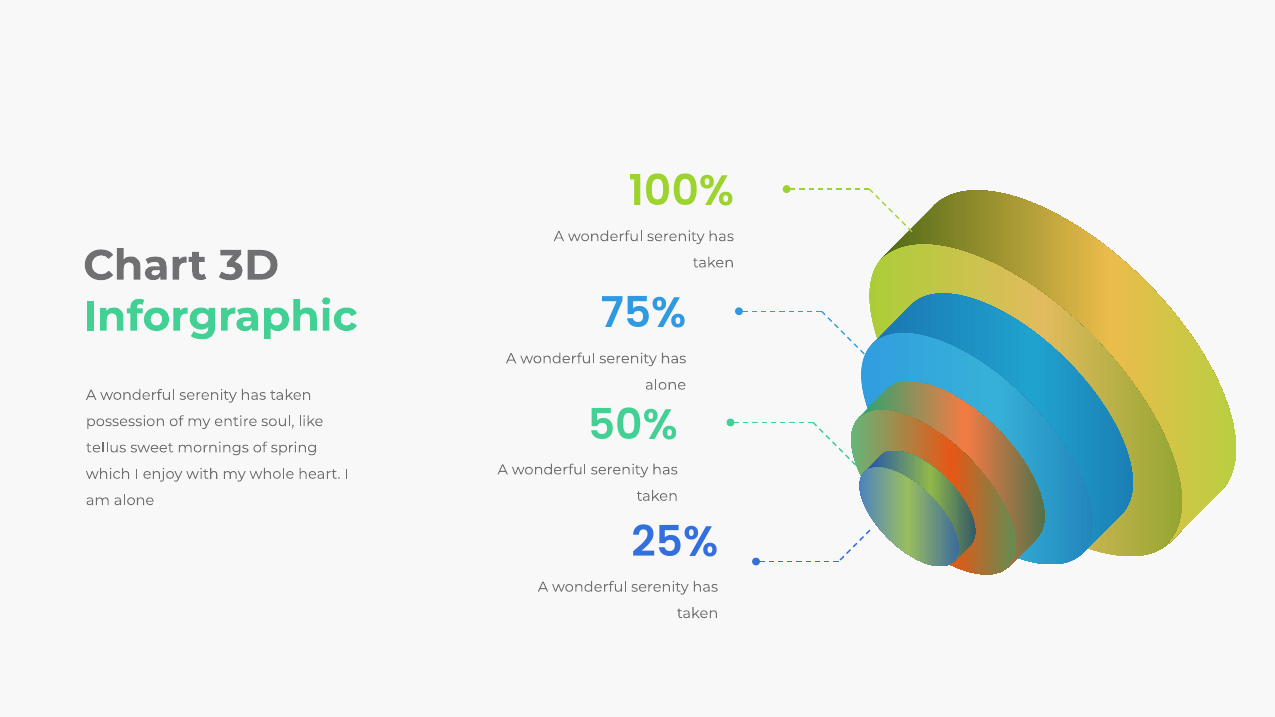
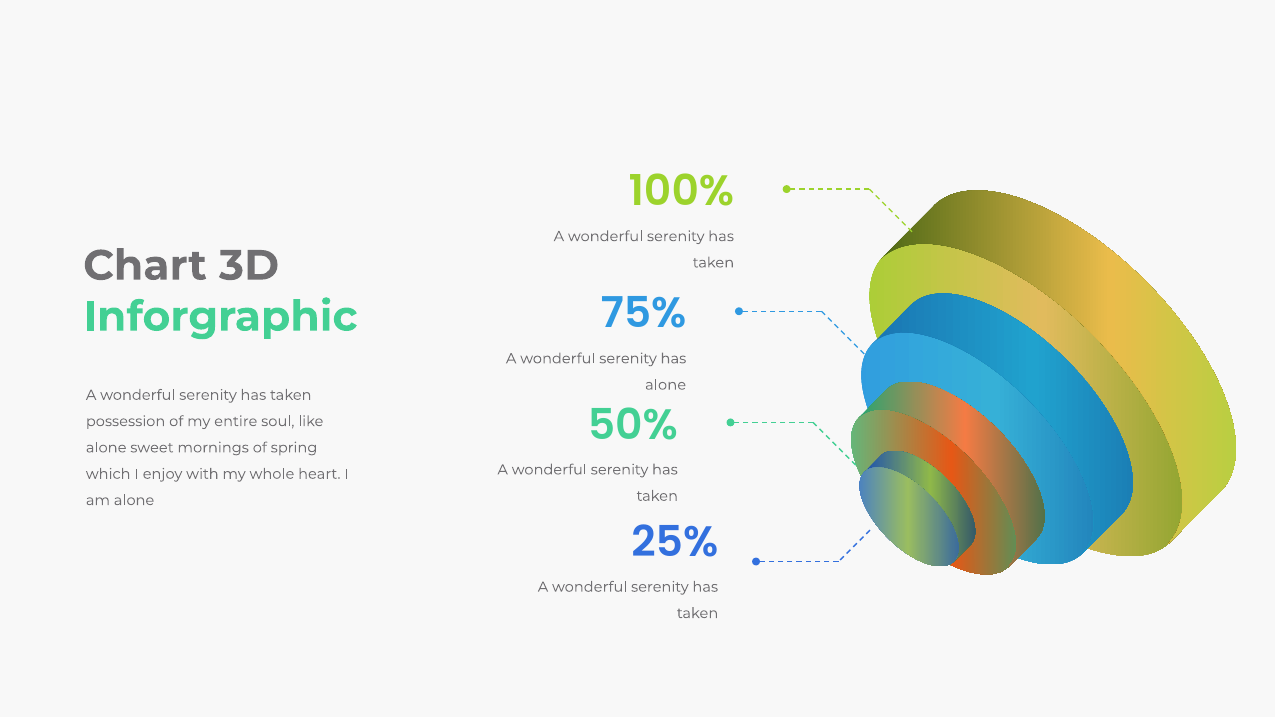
tellus at (106, 448): tellus -> alone
